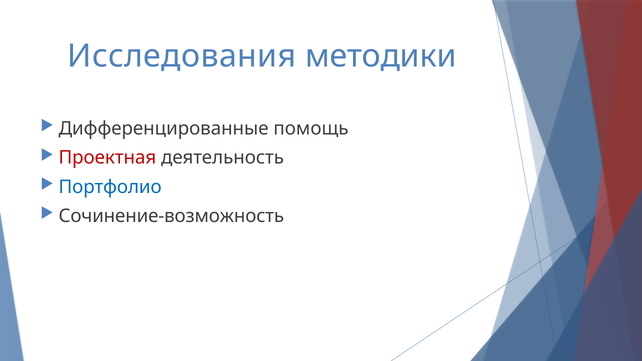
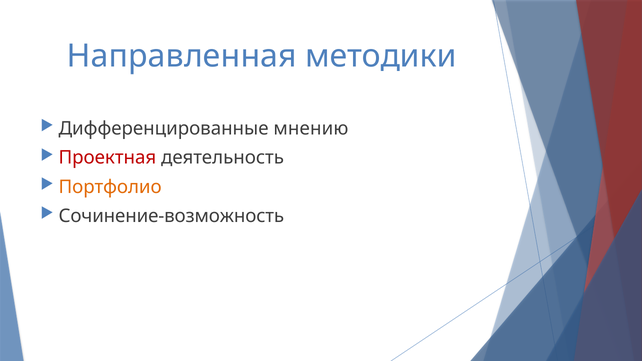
Исследования: Исследования -> Направленная
помощь: помощь -> мнению
Портфолио colour: blue -> orange
